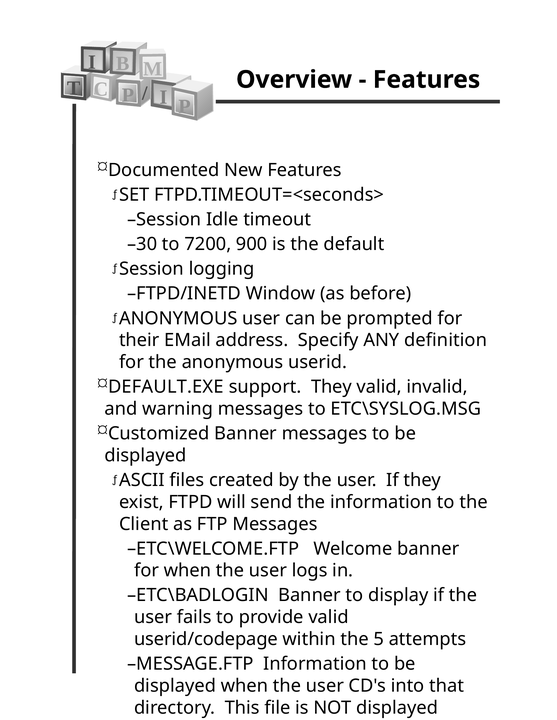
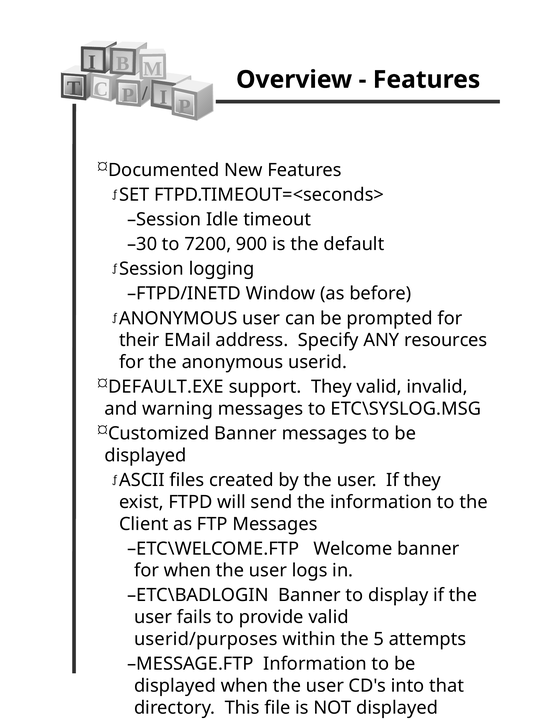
definition: definition -> resources
userid/codepage: userid/codepage -> userid/purposes
